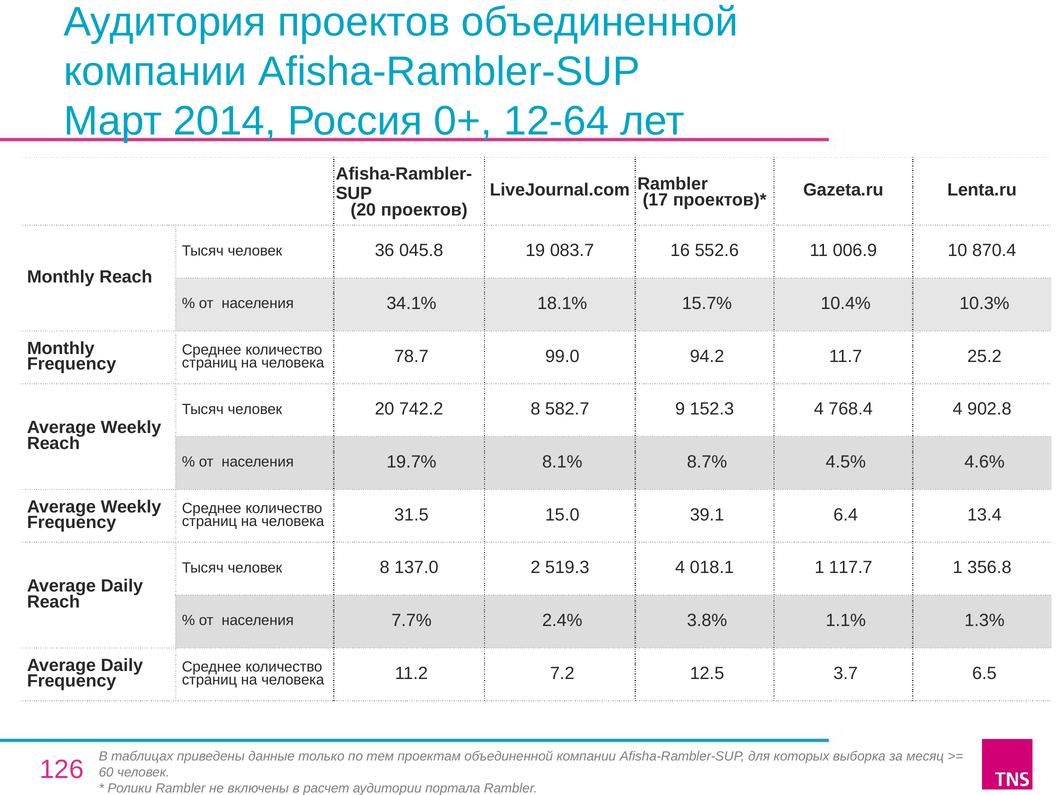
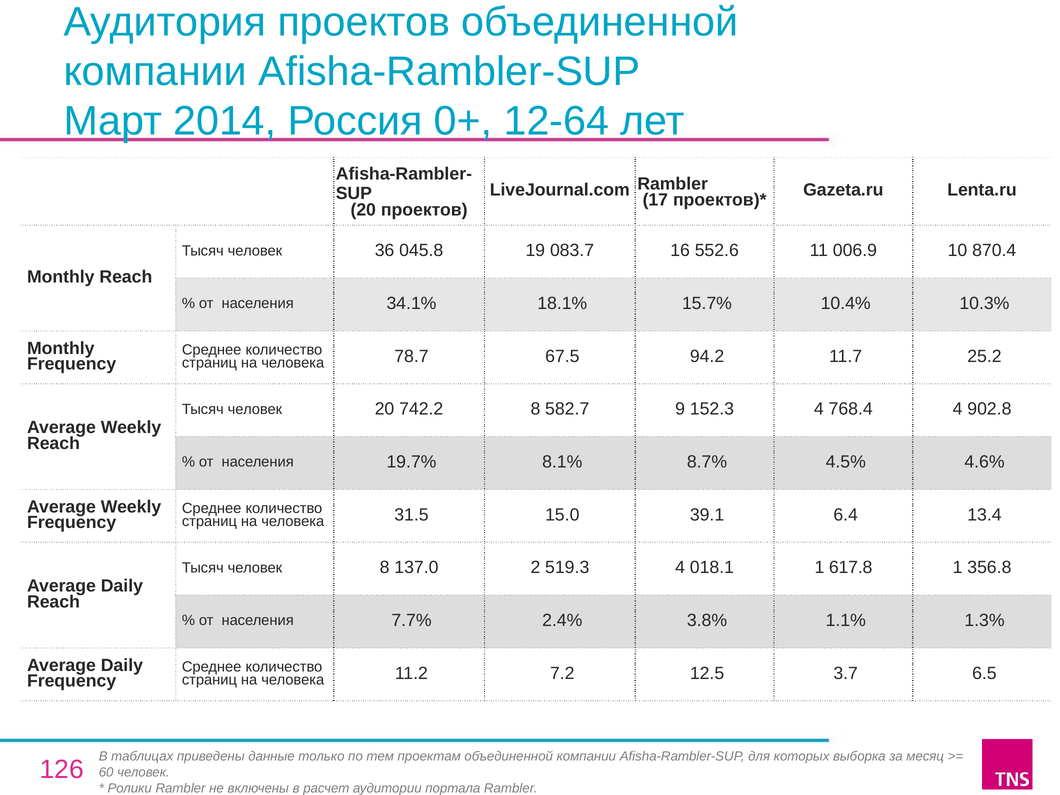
99.0: 99.0 -> 67.5
117.7: 117.7 -> 617.8
